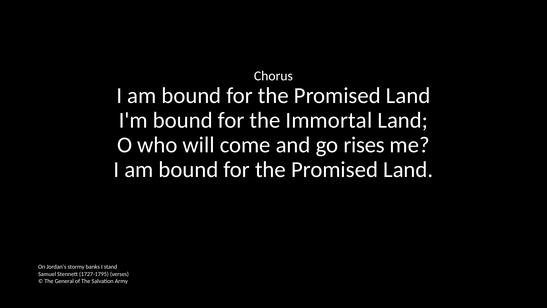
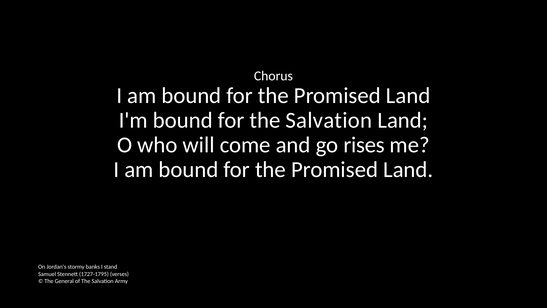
for the Immortal: Immortal -> Salvation
